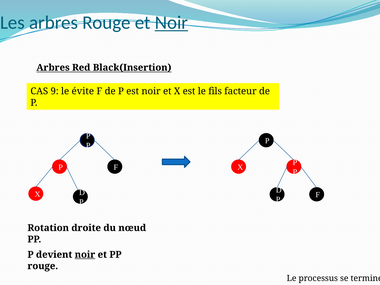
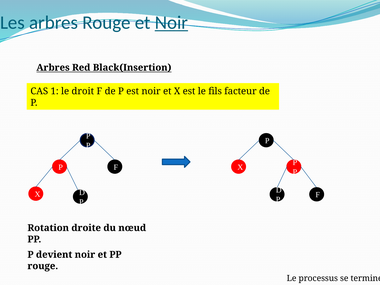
9: 9 -> 1
évite: évite -> droit
noir at (85, 255) underline: present -> none
